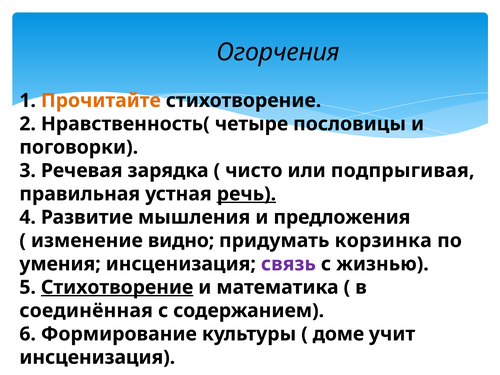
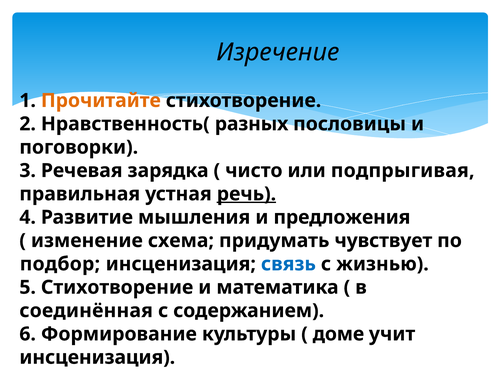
Огорчения: Огорчения -> Изречение
четыре: четыре -> разных
видно: видно -> схема
корзинка: корзинка -> чувствует
умения: умения -> подбор
связь colour: purple -> blue
Стихотворение at (117, 287) underline: present -> none
